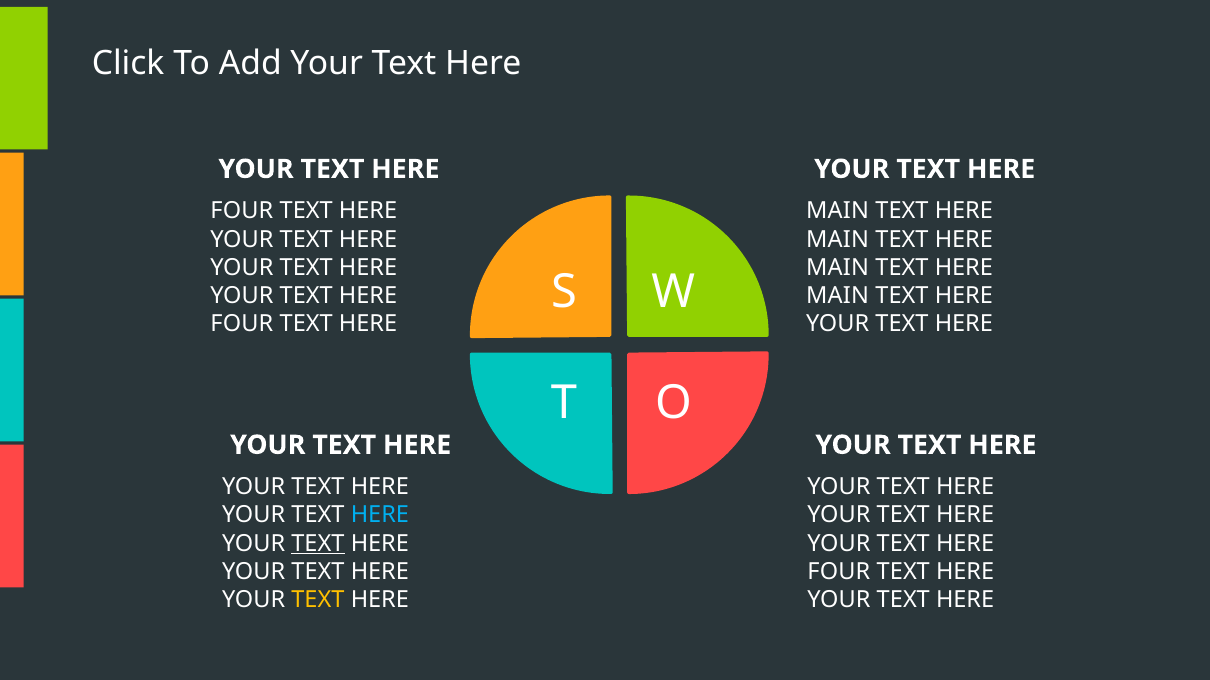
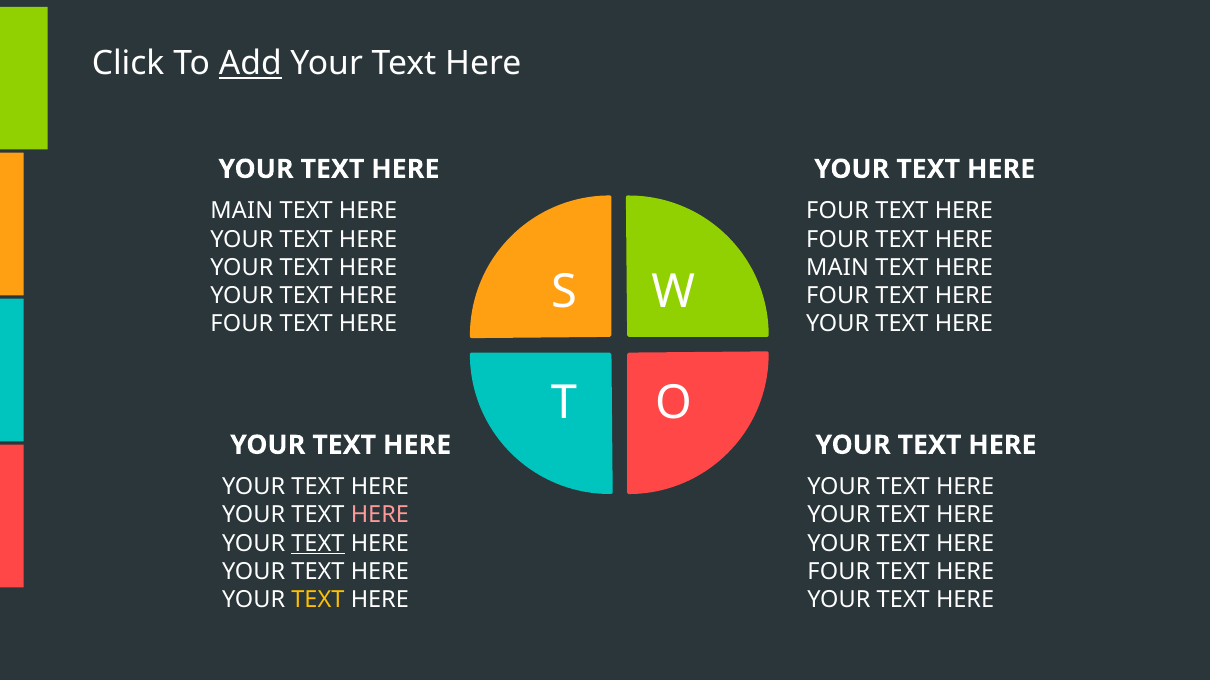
Add underline: none -> present
FOUR at (242, 211): FOUR -> MAIN
MAIN at (838, 211): MAIN -> FOUR
MAIN at (838, 240): MAIN -> FOUR
MAIN at (838, 296): MAIN -> FOUR
HERE at (380, 516) colour: light blue -> pink
